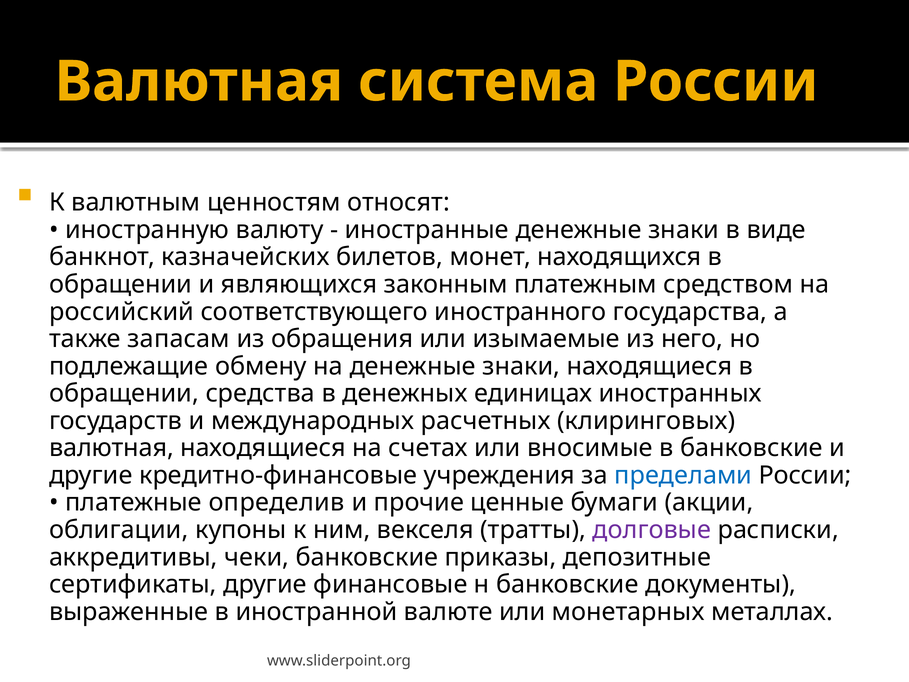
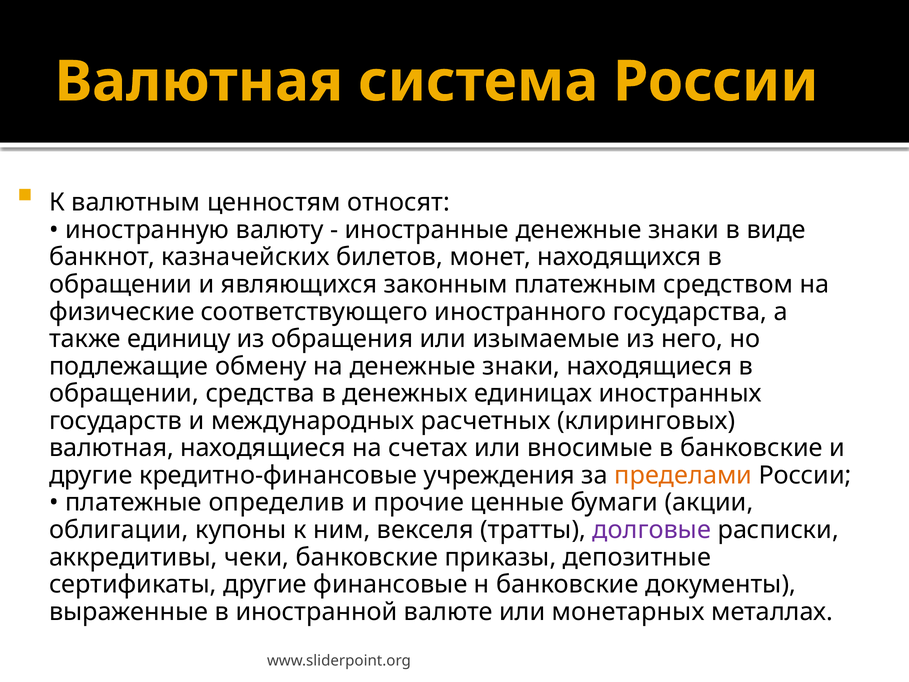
российский: российский -> физические
запасам: запасам -> единицу
пределами colour: blue -> orange
